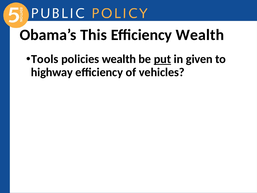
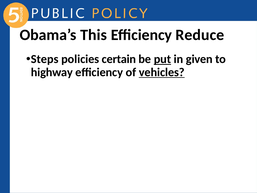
Efficiency Wealth: Wealth -> Reduce
Tools: Tools -> Steps
policies wealth: wealth -> certain
vehicles underline: none -> present
